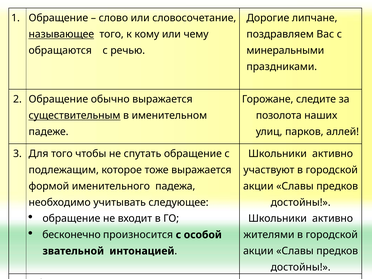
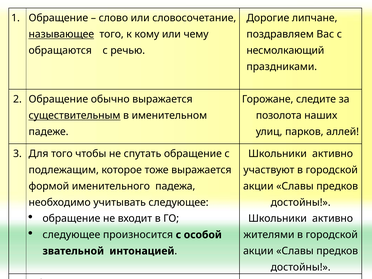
минеральными: минеральными -> несмолкающий
бесконечно at (72, 235): бесконечно -> следующее
